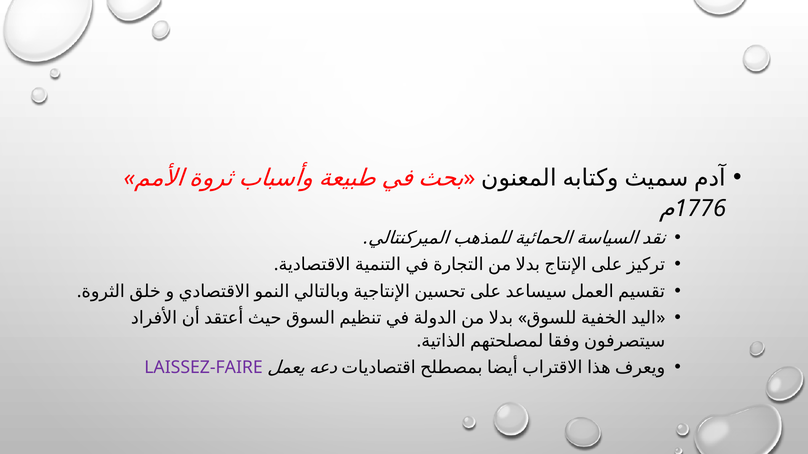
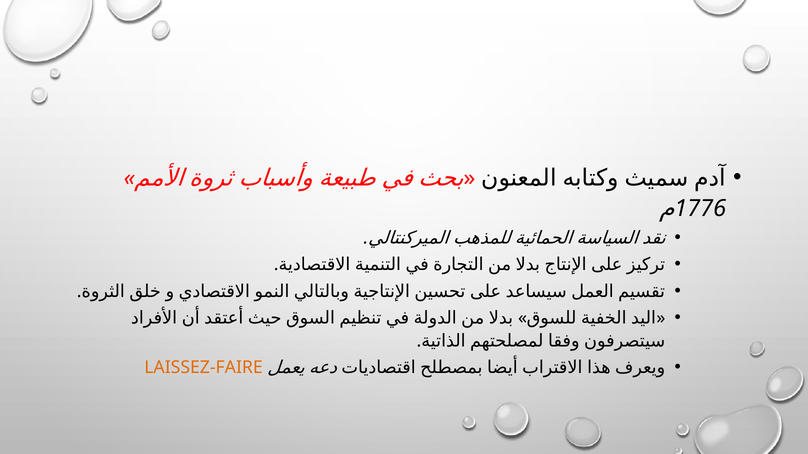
LAISSEZ-FAIRE colour: purple -> orange
